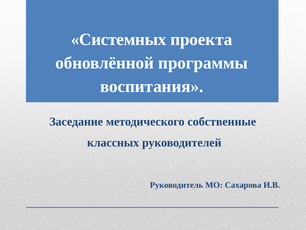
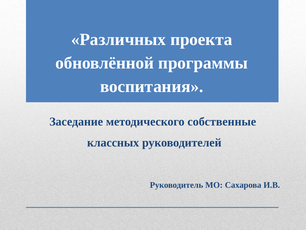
Системных: Системных -> Различных
